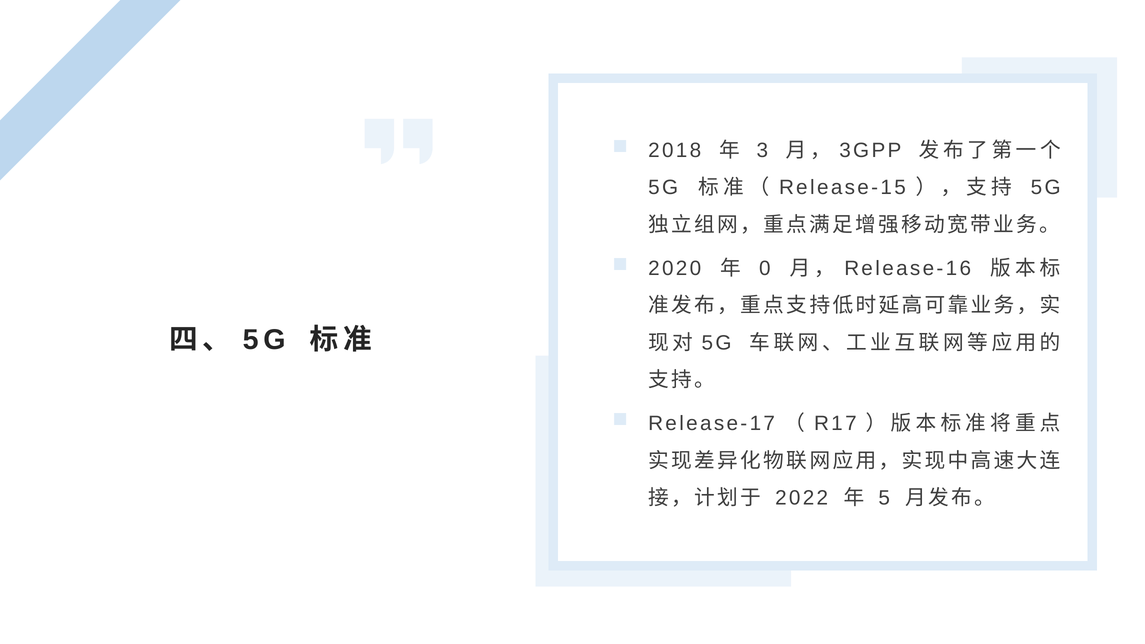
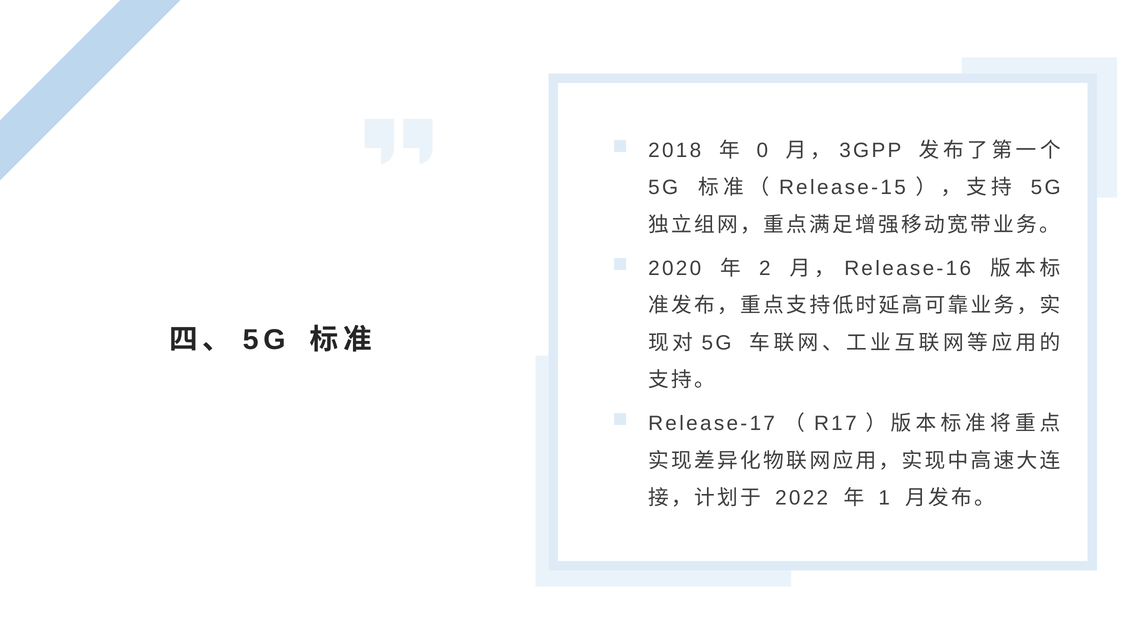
3: 3 -> 0
0: 0 -> 2
5: 5 -> 1
